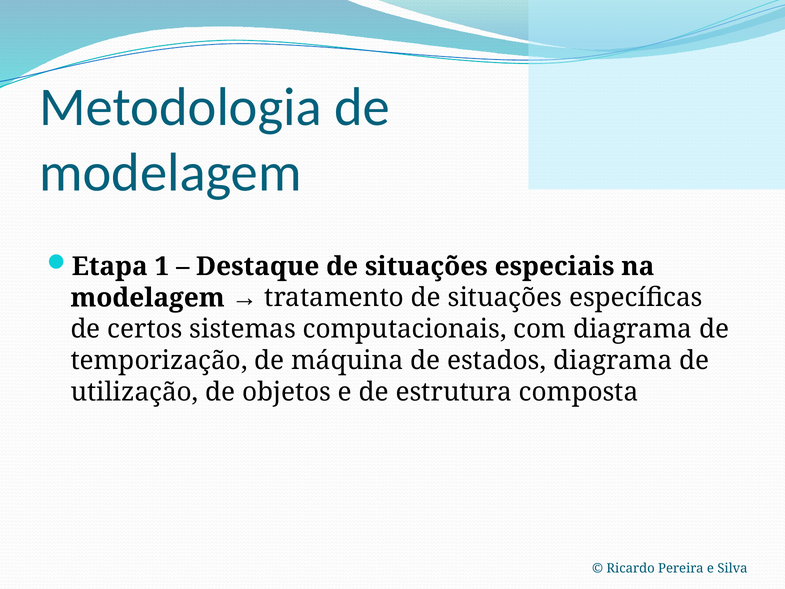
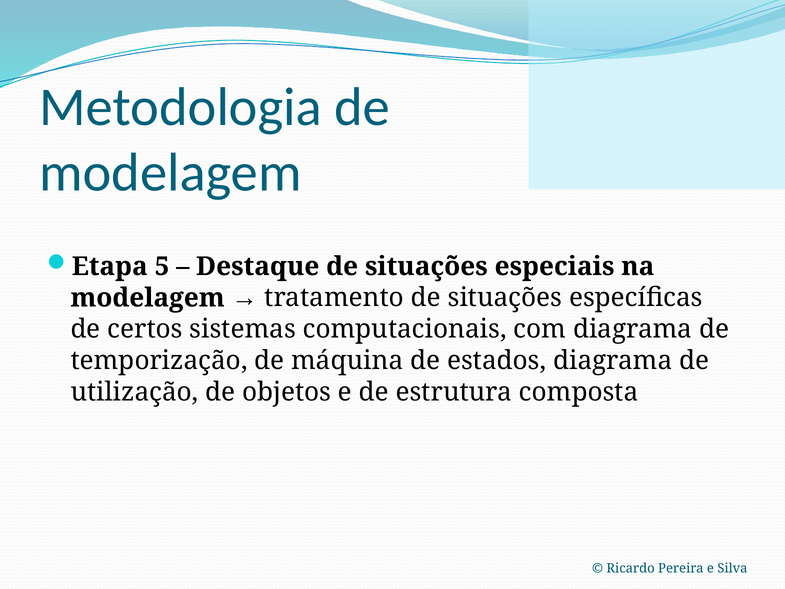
1: 1 -> 5
